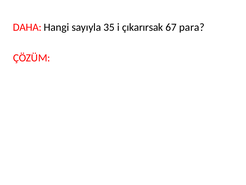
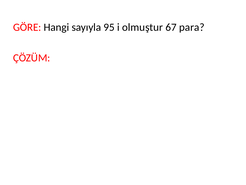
DAHA: DAHA -> GÖRE
35: 35 -> 95
çıkarırsak: çıkarırsak -> olmuştur
